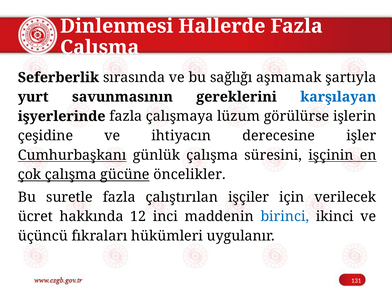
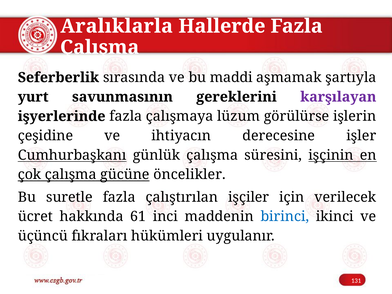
Dinlenmesi: Dinlenmesi -> Aralıklarla
sağlığı: sağlığı -> maddi
karşılayan colour: blue -> purple
12: 12 -> 61
